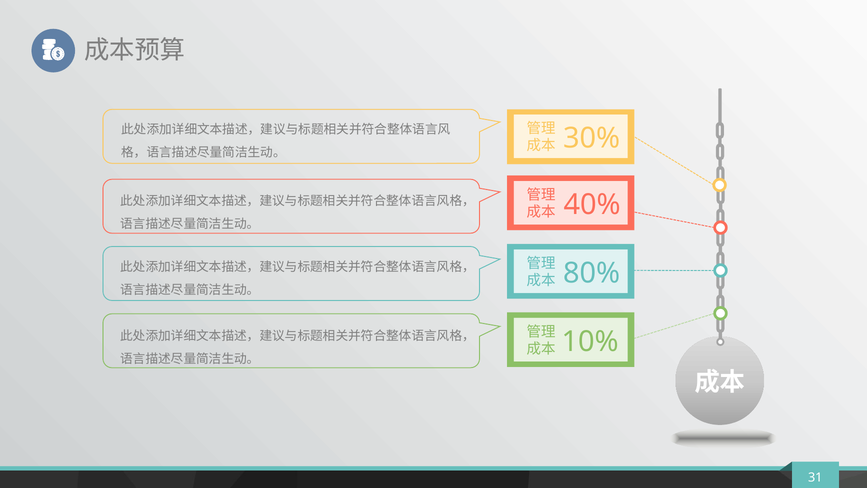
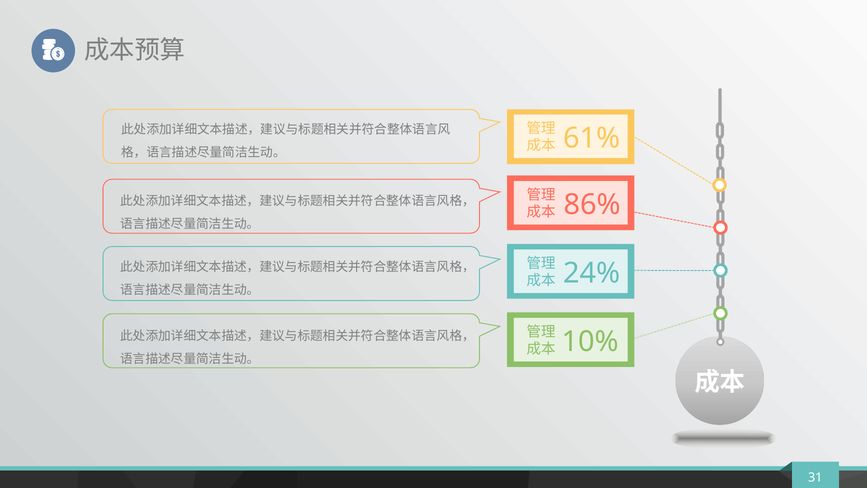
30%: 30% -> 61%
40%: 40% -> 86%
80%: 80% -> 24%
